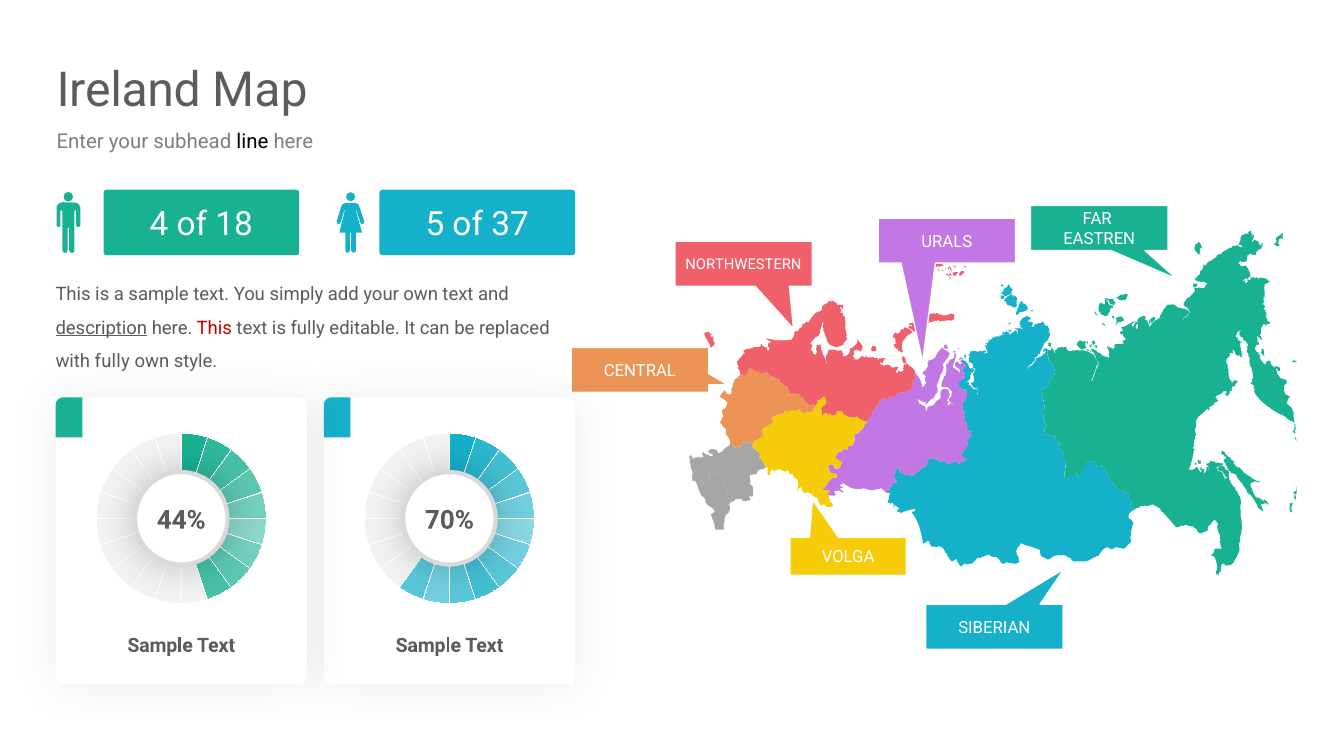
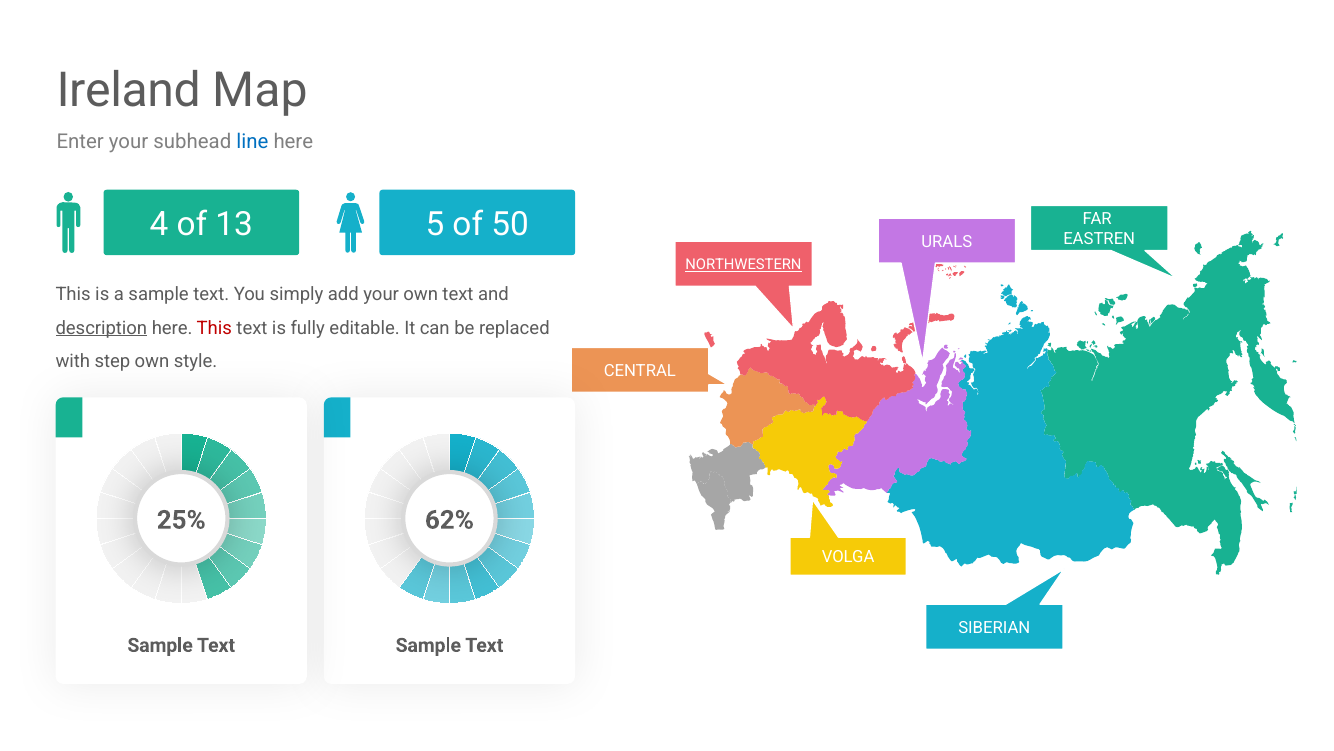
line colour: black -> blue
18: 18 -> 13
37: 37 -> 50
NORTHWESTERN underline: none -> present
with fully: fully -> step
44%: 44% -> 25%
70%: 70% -> 62%
